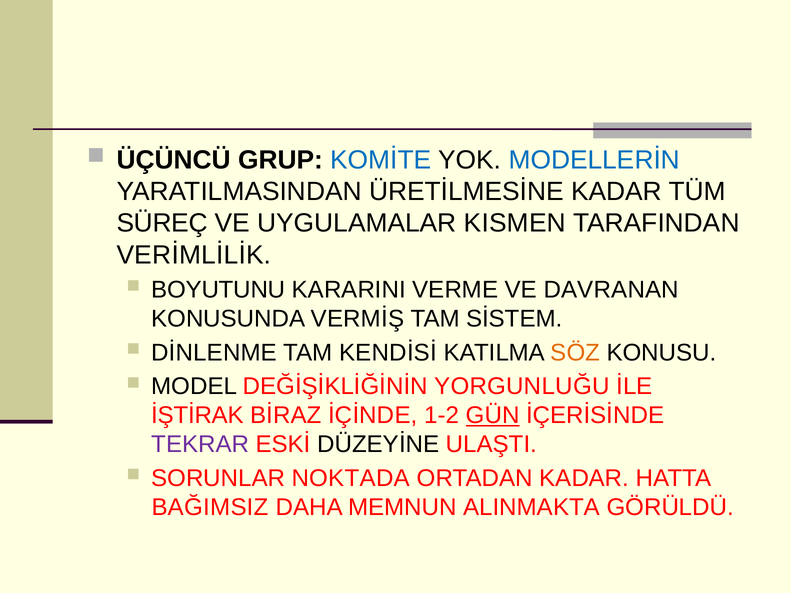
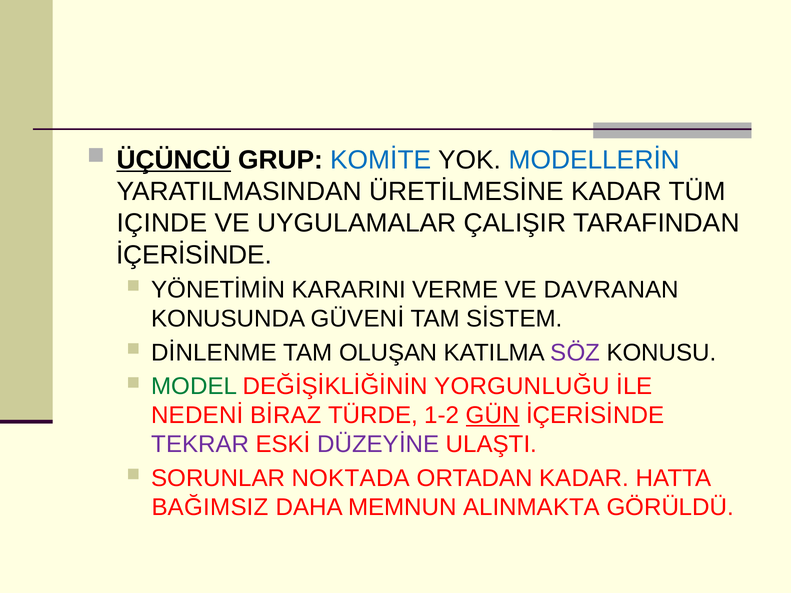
ÜÇÜNCÜ underline: none -> present
SÜREÇ: SÜREÇ -> IÇINDE
KISMEN: KISMEN -> ÇALIŞIR
VERİMLİLİK at (194, 255): VERİMLİLİK -> İÇERİSİNDE
BOYUTUNU: BOYUTUNU -> YÖNETİMİN
VERMİŞ: VERMİŞ -> GÜVENİ
KENDİSİ: KENDİSİ -> OLUŞAN
SÖZ colour: orange -> purple
MODEL colour: black -> green
İŞTİRAK: İŞTİRAK -> NEDENİ
İÇİNDE: İÇİNDE -> TÜRDE
DÜZEYİNE colour: black -> purple
